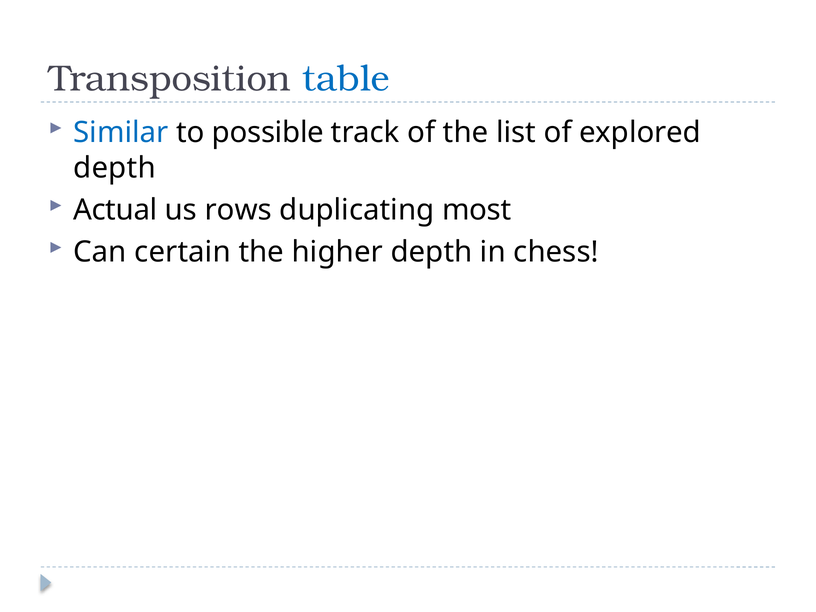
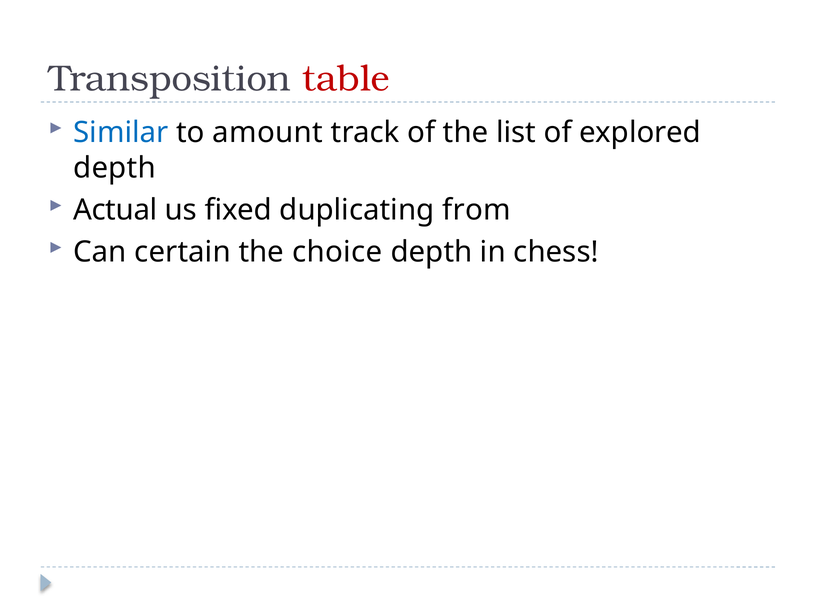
table colour: blue -> red
possible: possible -> amount
rows: rows -> fixed
most: most -> from
higher: higher -> choice
